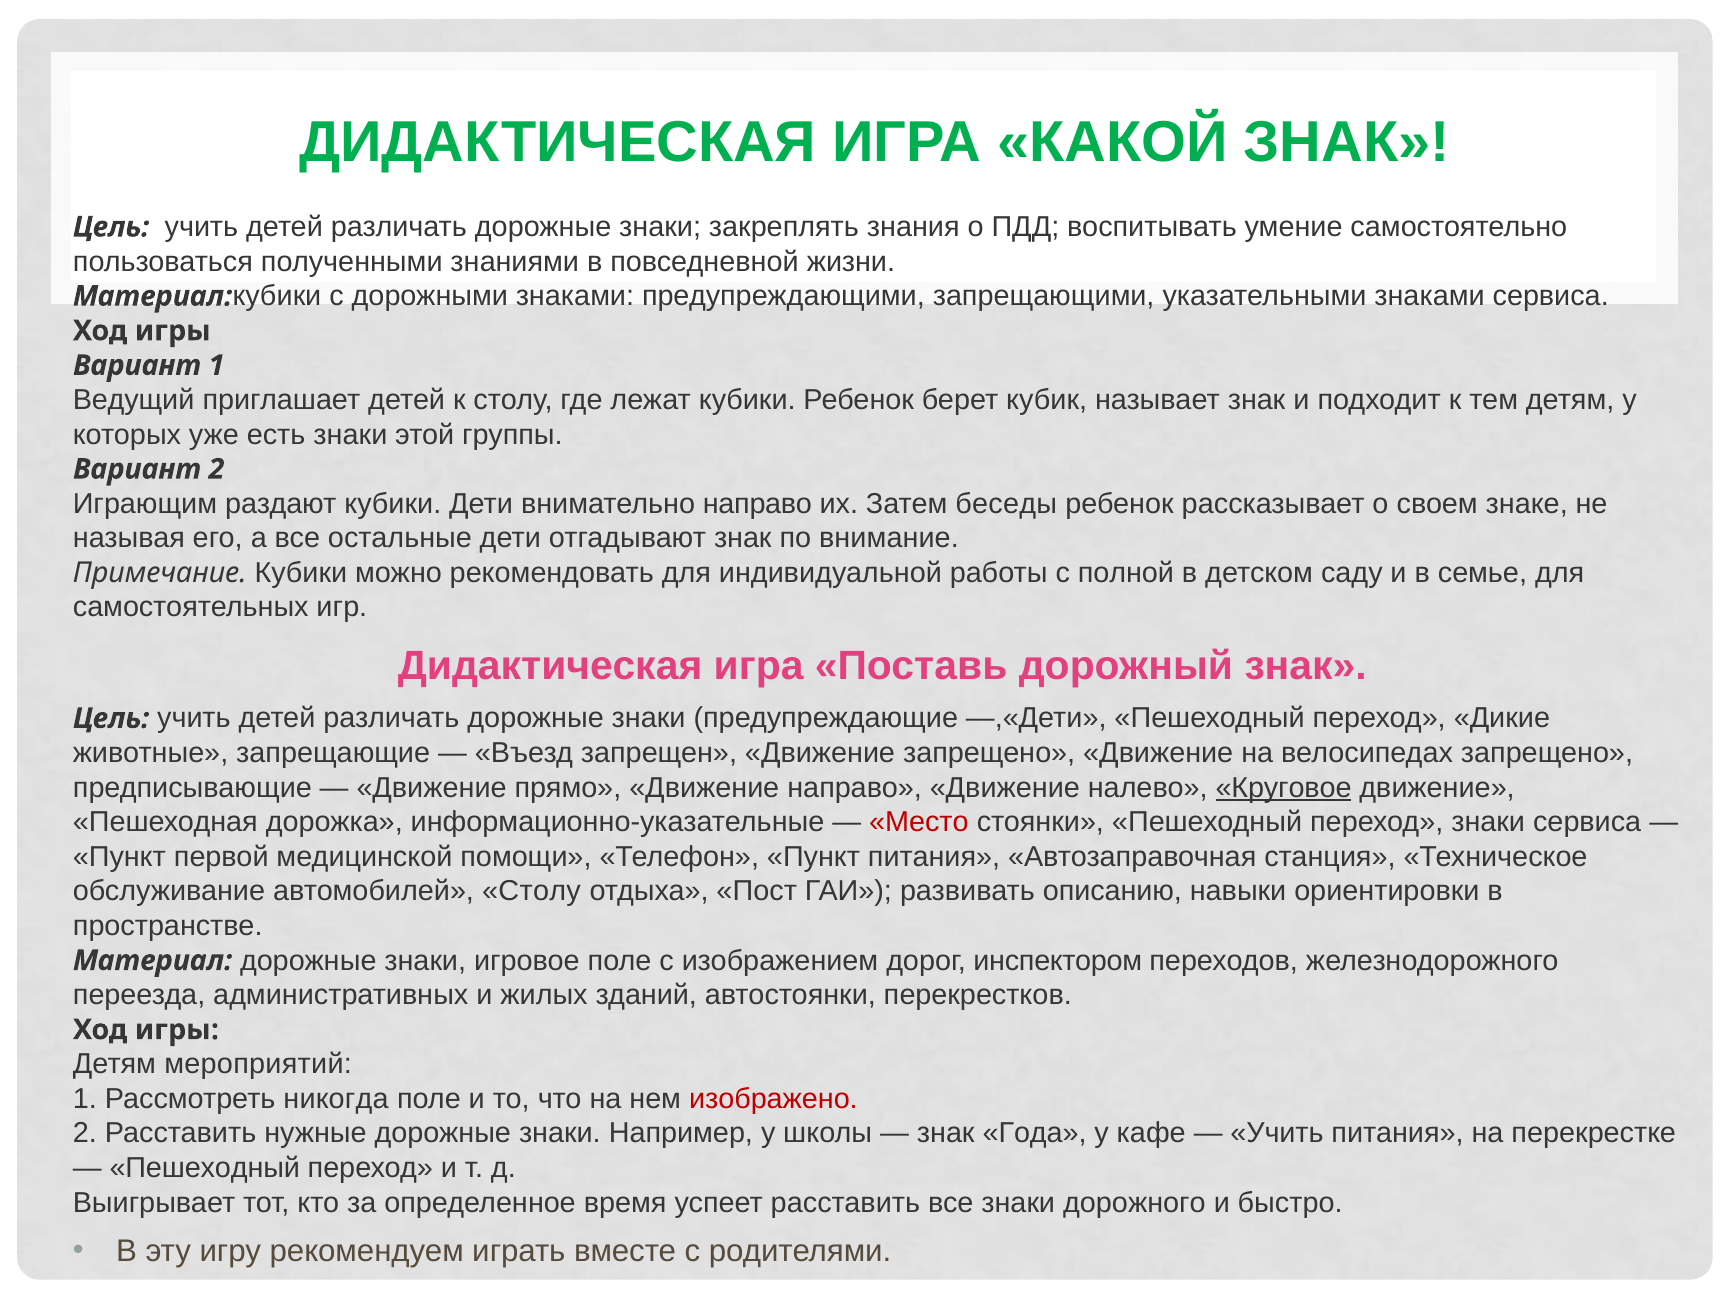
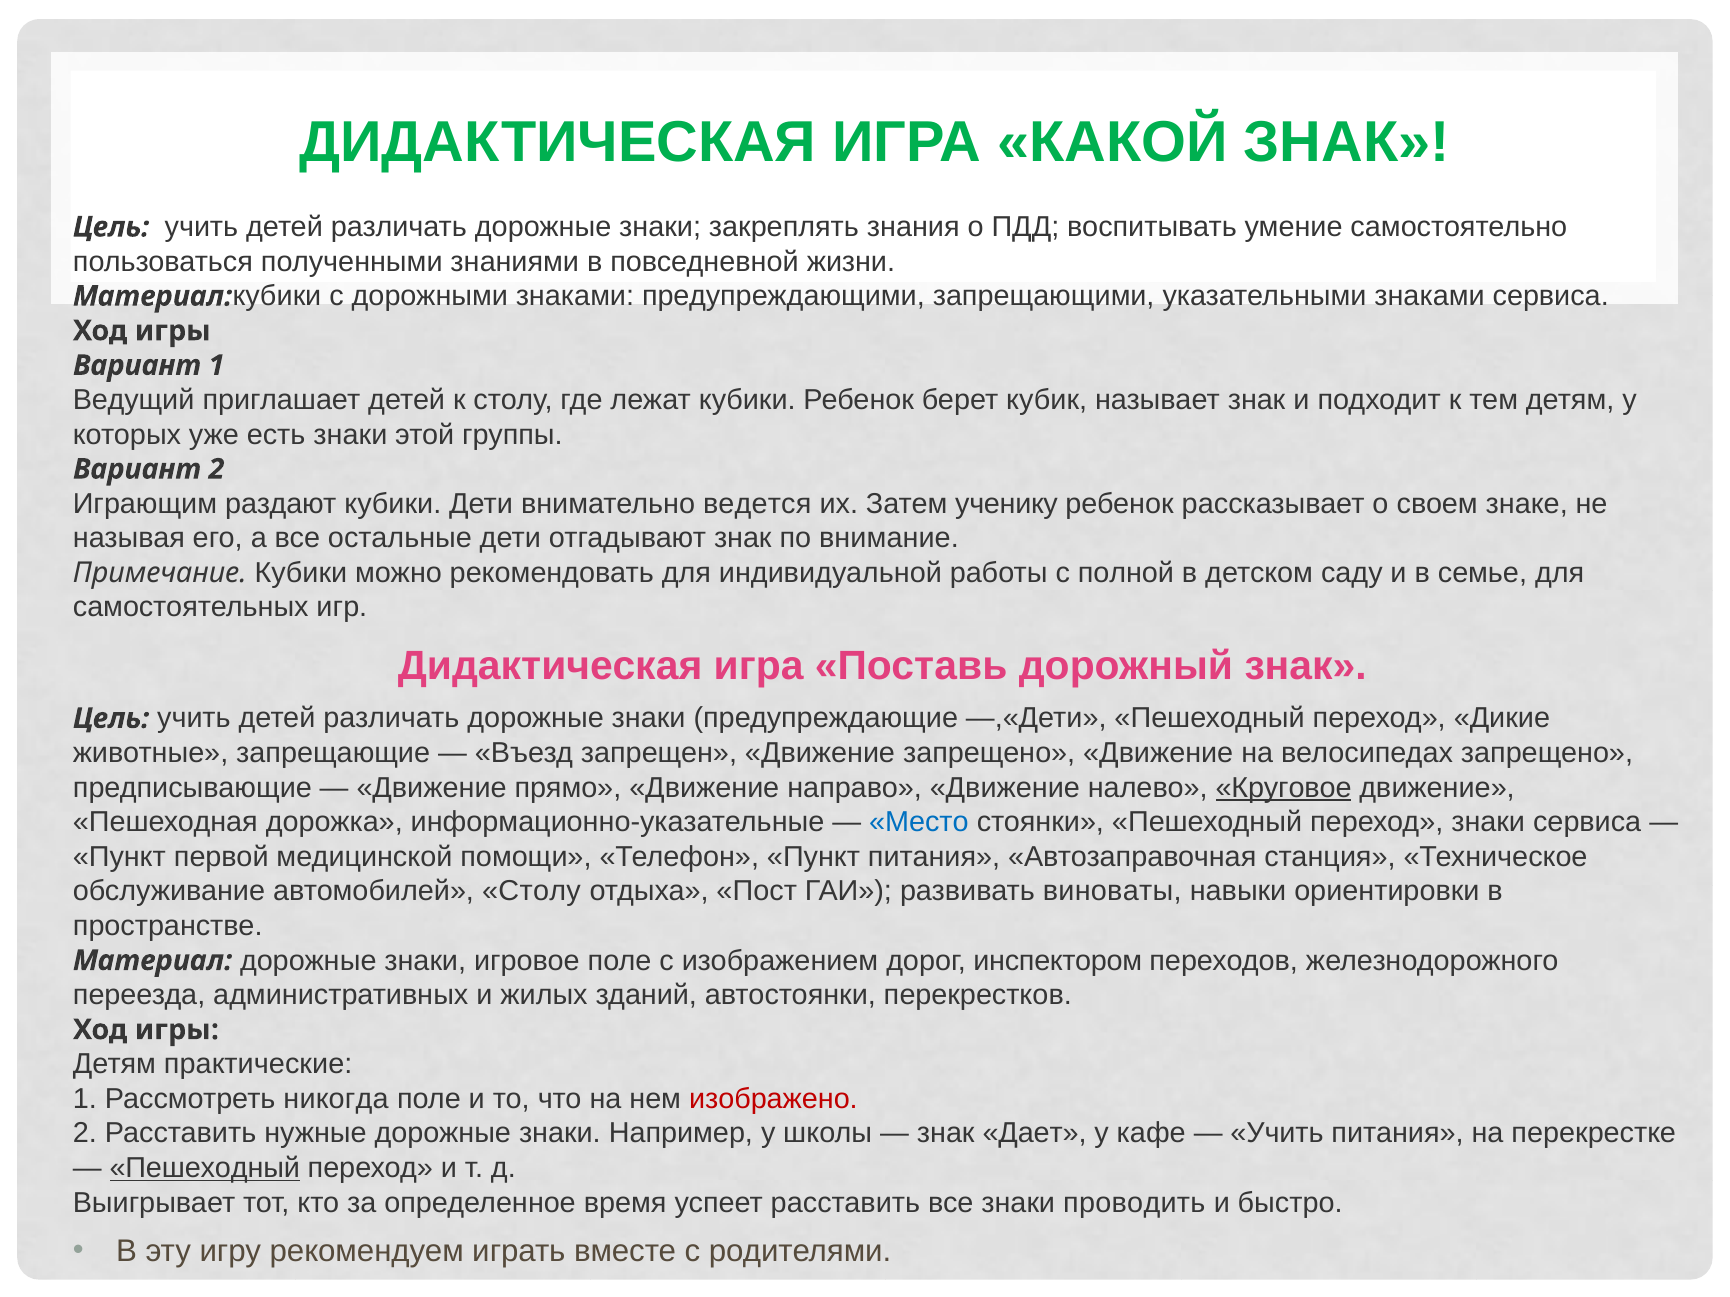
внимательно направо: направо -> ведется
беседы: беседы -> ученику
Место colour: red -> blue
описанию: описанию -> виноваты
мероприятий: мероприятий -> практические
Года: Года -> Дает
Пешеходный at (205, 1169) underline: none -> present
дорожного: дорожного -> проводить
